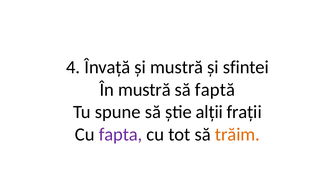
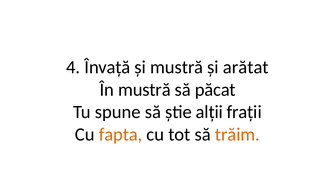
sfintei: sfintei -> arătat
faptă: faptă -> păcat
fapta colour: purple -> orange
